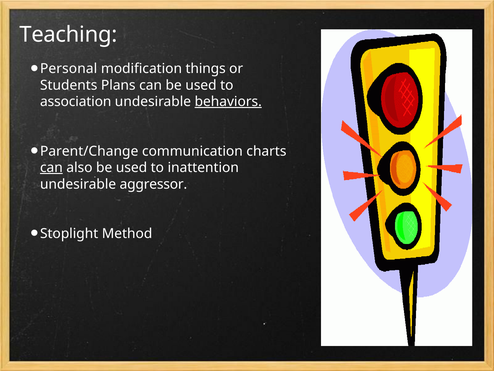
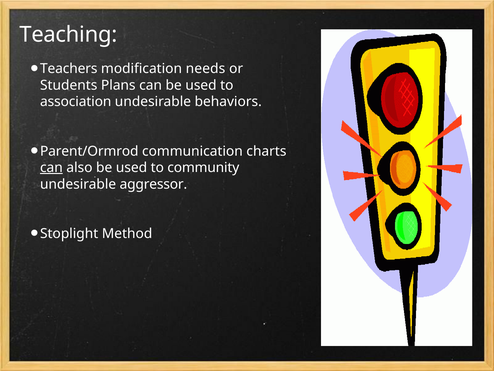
Personal: Personal -> Teachers
things: things -> needs
behaviors underline: present -> none
Parent/Change: Parent/Change -> Parent/Ormrod
inattention: inattention -> community
